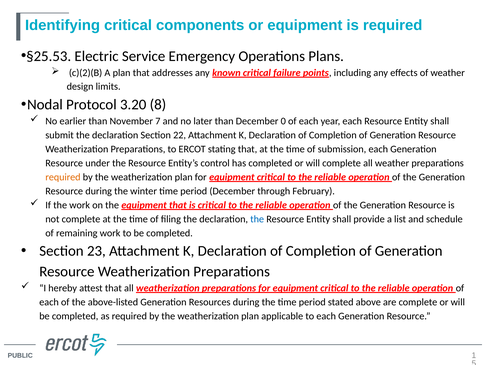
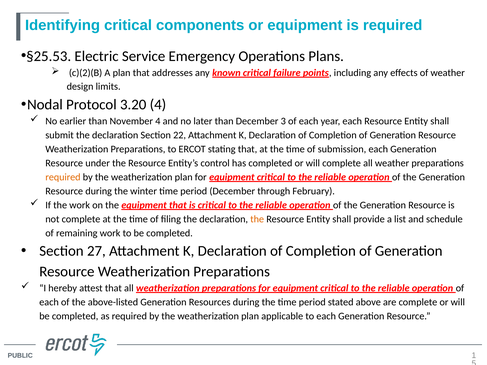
3.20 8: 8 -> 4
November 7: 7 -> 4
0: 0 -> 3
the at (257, 219) colour: blue -> orange
23: 23 -> 27
